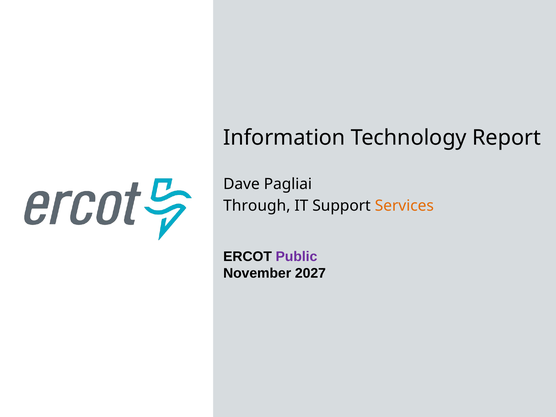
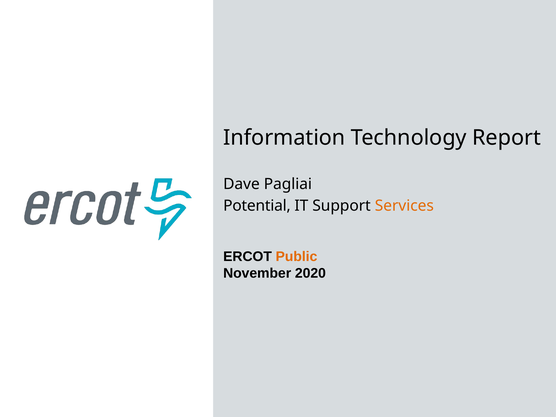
Through: Through -> Potential
Public colour: purple -> orange
2027: 2027 -> 2020
